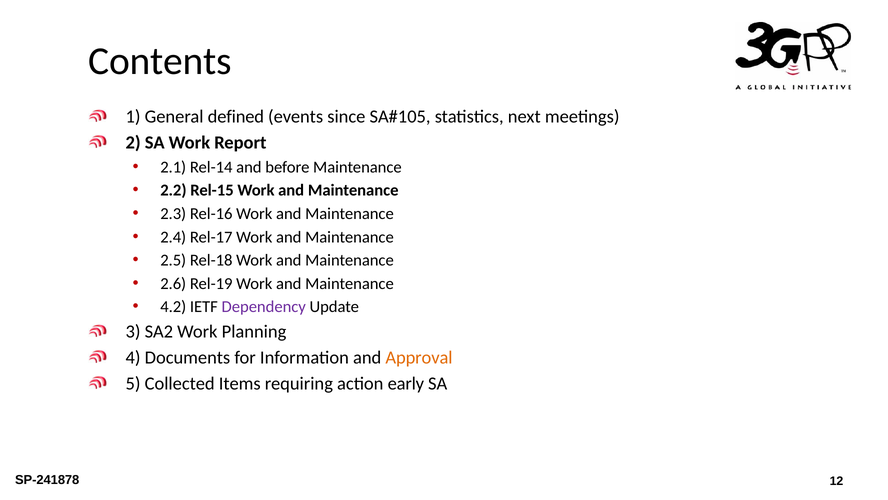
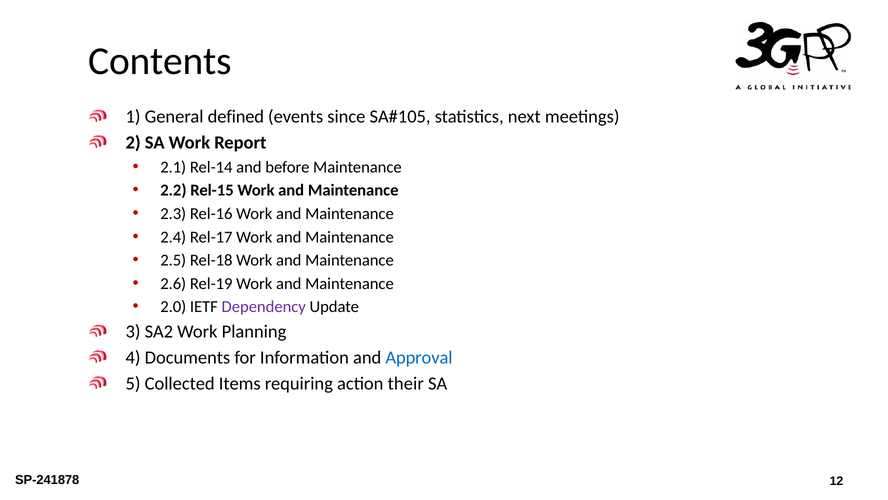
4.2: 4.2 -> 2.0
Approval colour: orange -> blue
early: early -> their
